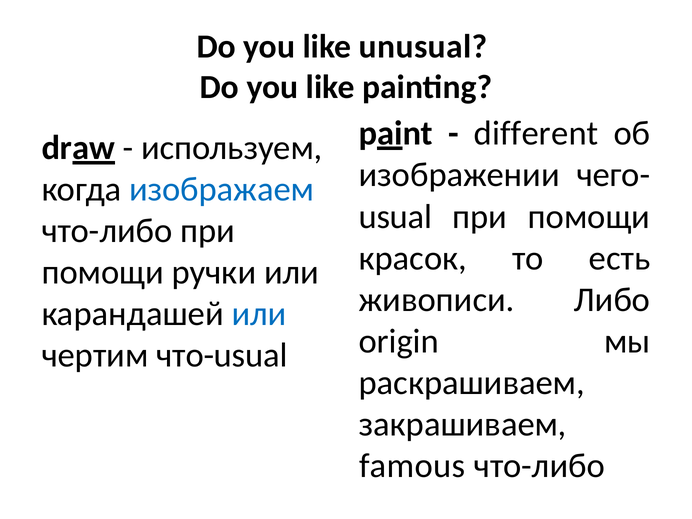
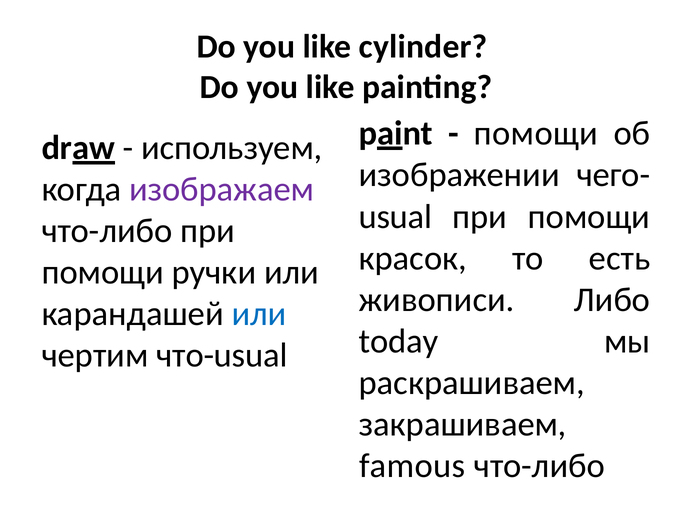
unusual: unusual -> cylinder
different at (536, 134): different -> помощи
изображаем colour: blue -> purple
origin: origin -> today
